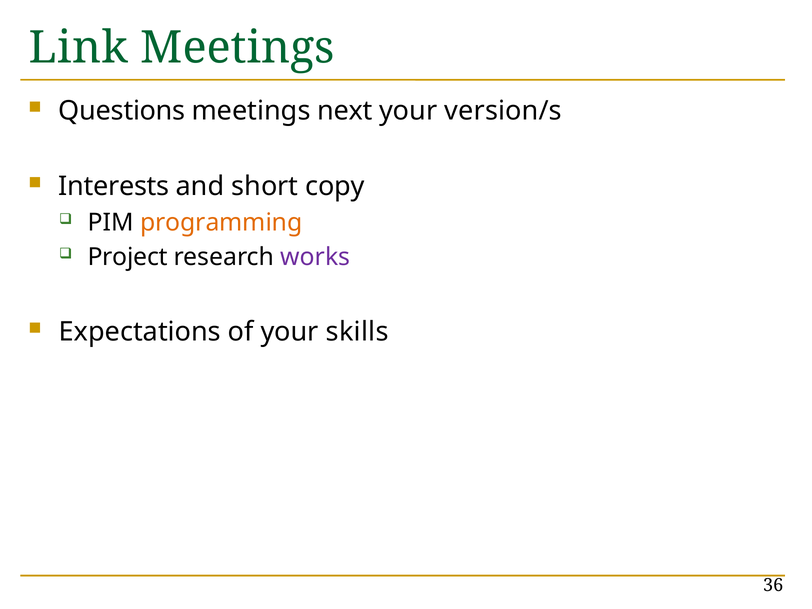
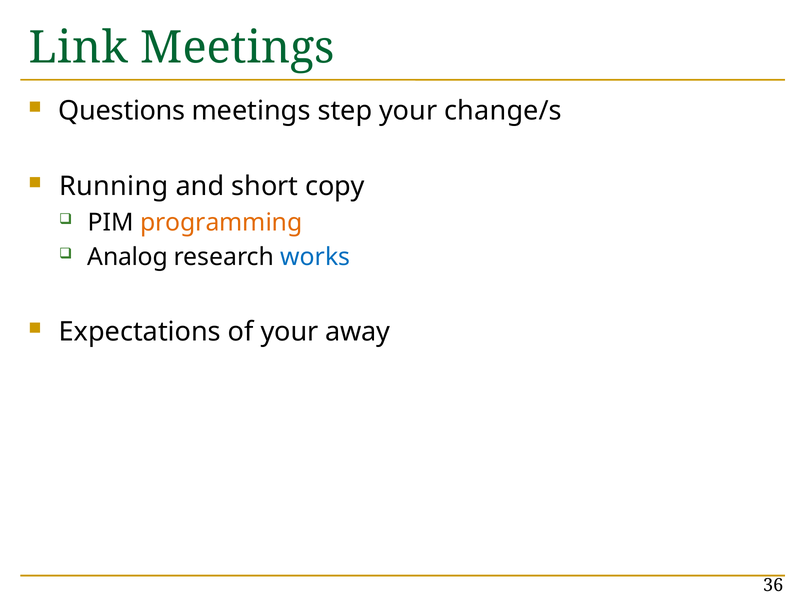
next: next -> step
version/s: version/s -> change/s
Interests: Interests -> Running
Project: Project -> Analog
works colour: purple -> blue
skills: skills -> away
